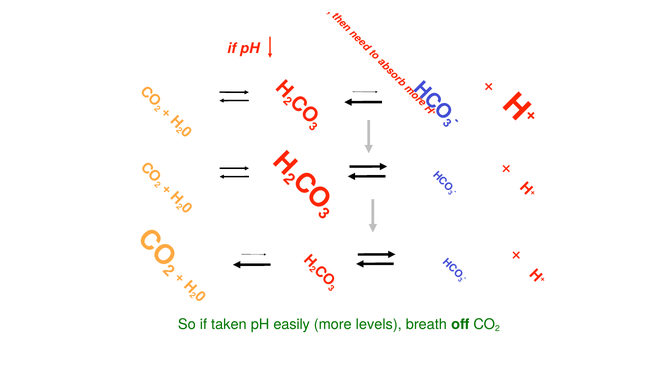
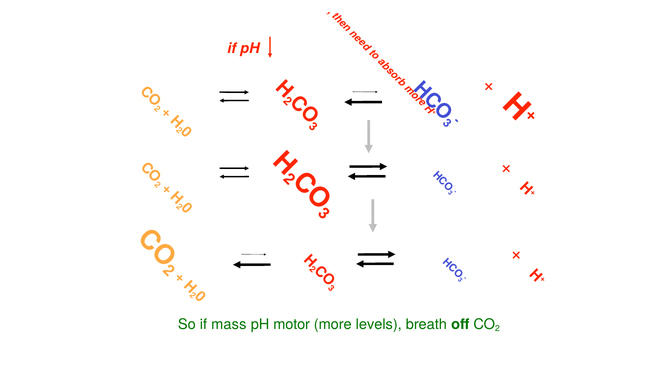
taken: taken -> mass
easily: easily -> motor
